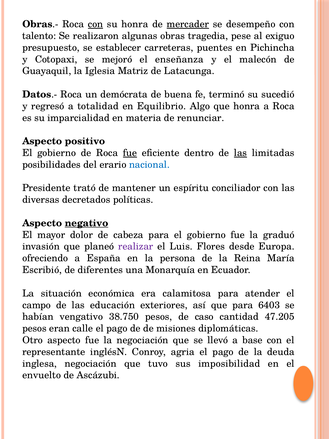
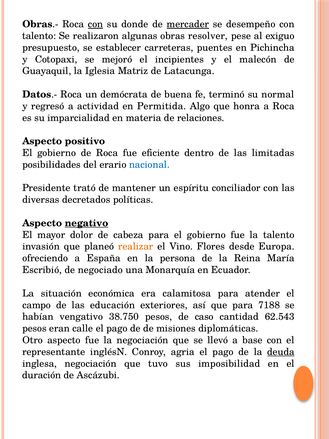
su honra: honra -> donde
tragedia: tragedia -> resolver
enseñanza: enseñanza -> incipientes
sucedió: sucedió -> normal
totalidad: totalidad -> actividad
Equilibrio: Equilibrio -> Permitida
renunciar: renunciar -> relaciones
fue at (130, 153) underline: present -> none
las at (240, 153) underline: present -> none
la graduó: graduó -> talento
realizar colour: purple -> orange
Luis: Luis -> Vino
diferentes: diferentes -> negociado
6403: 6403 -> 7188
47.205: 47.205 -> 62.543
deuda underline: none -> present
envuelto: envuelto -> duración
